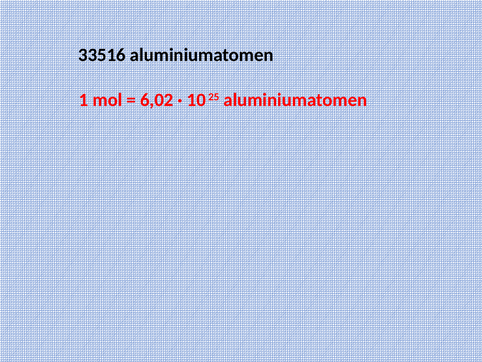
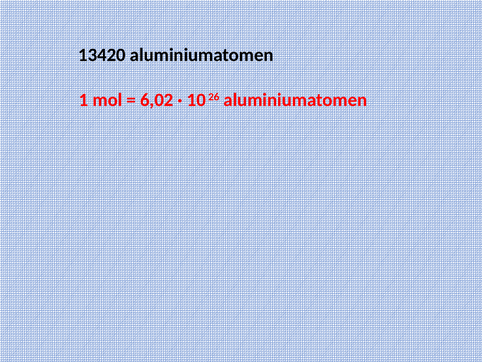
33516: 33516 -> 13420
25: 25 -> 26
